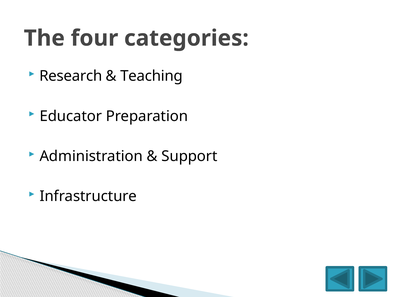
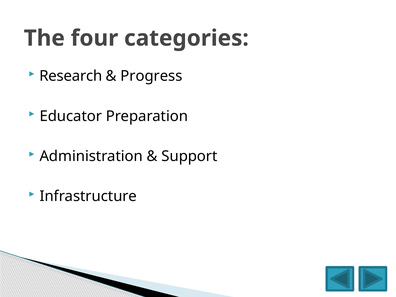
Teaching: Teaching -> Progress
